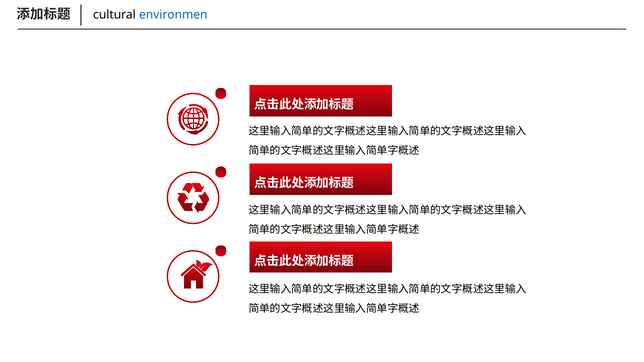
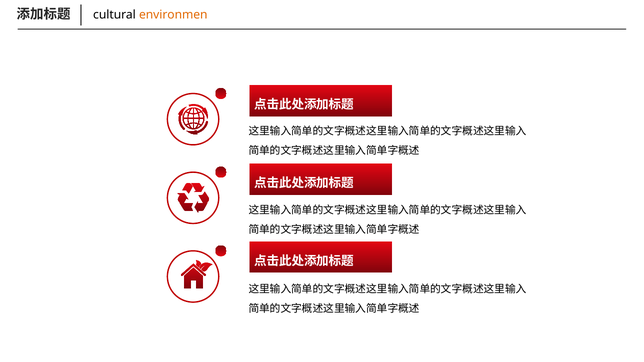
environmen colour: blue -> orange
